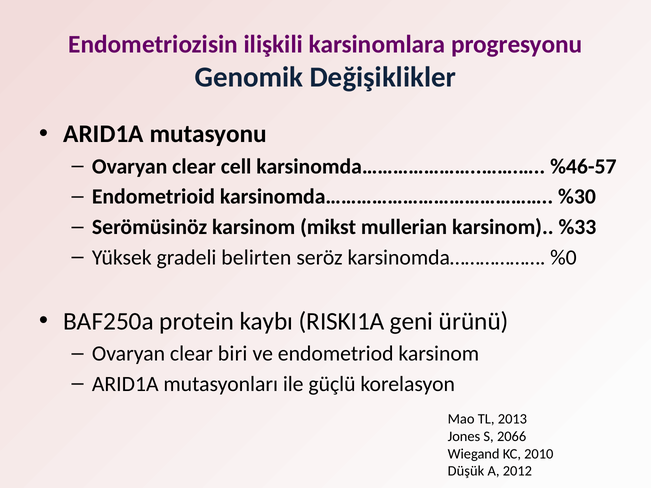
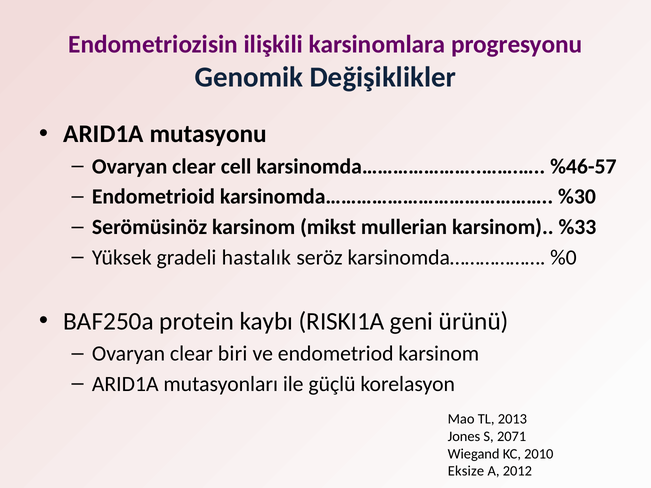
belirten: belirten -> hastalık
2066: 2066 -> 2071
Düşük: Düşük -> Eksize
